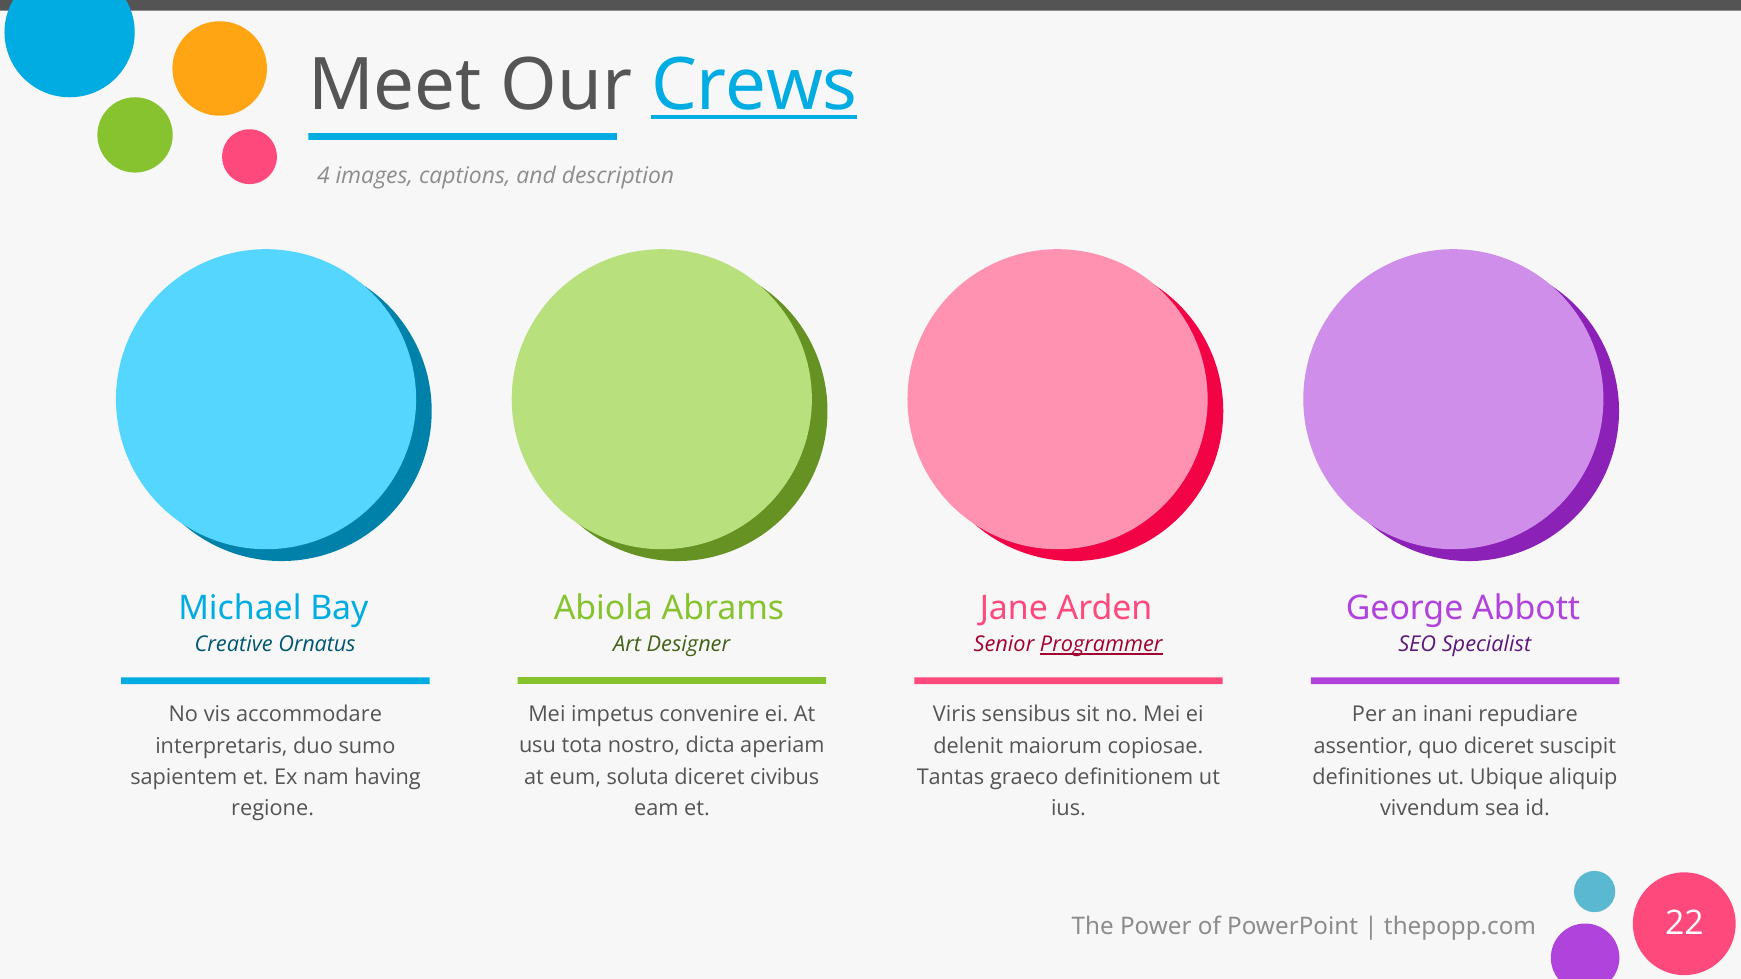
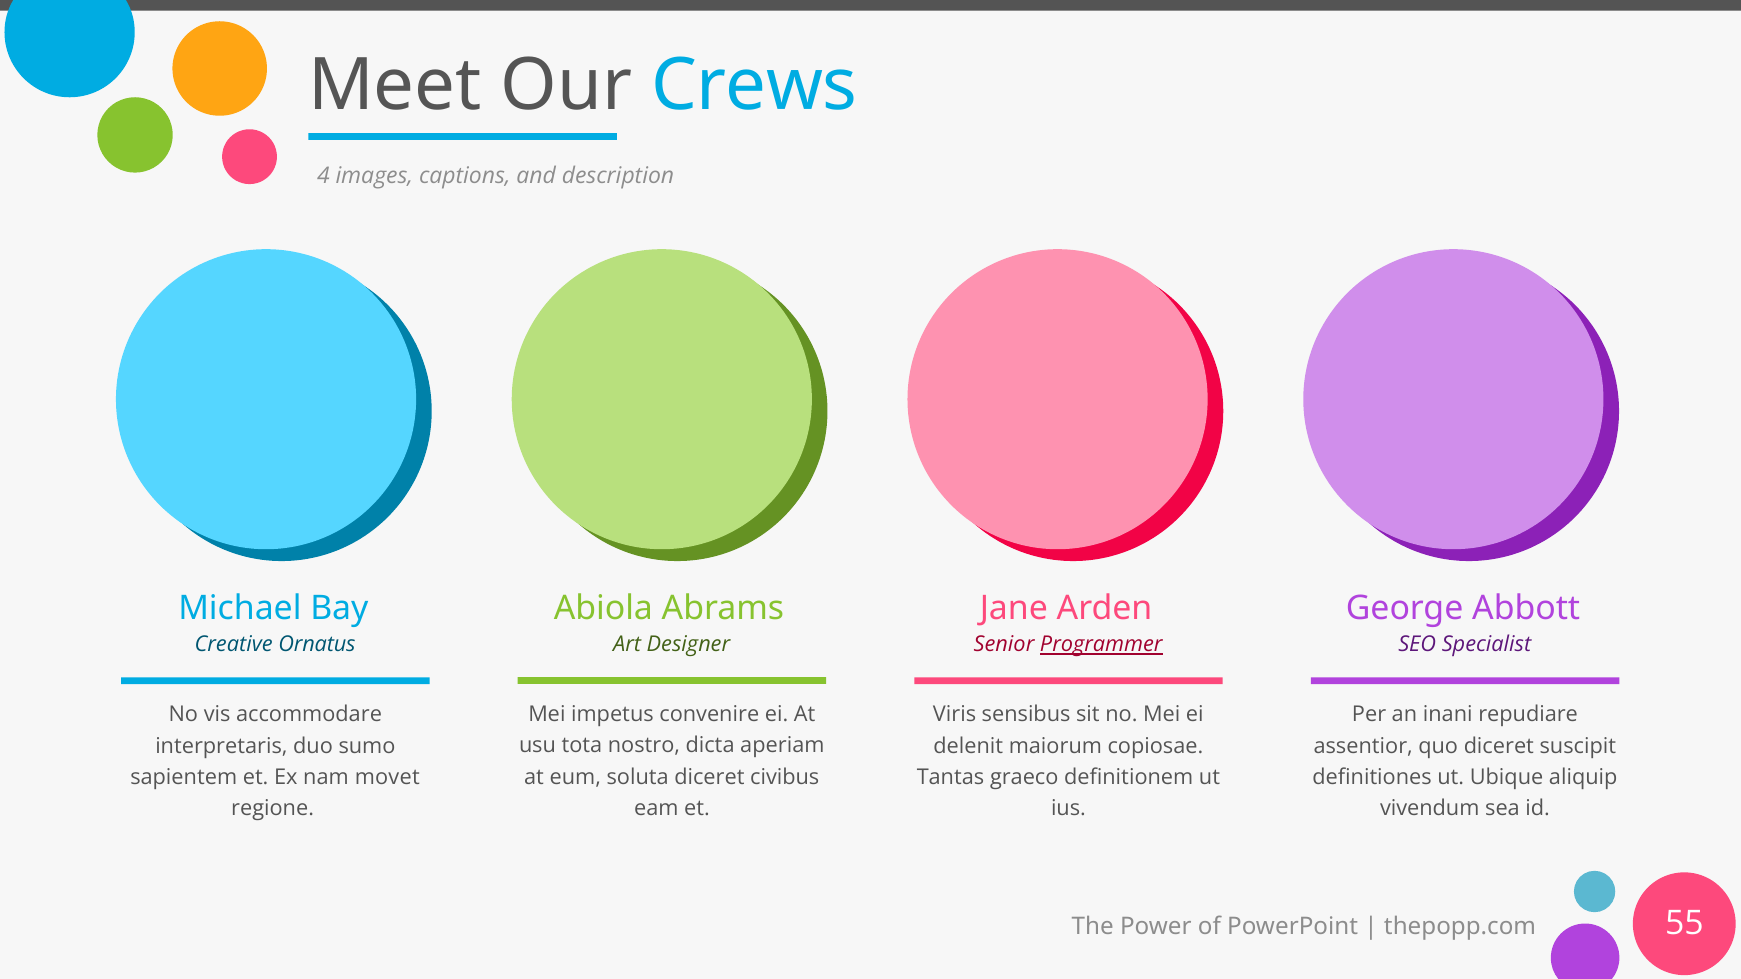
Crews underline: present -> none
having: having -> movet
22: 22 -> 55
